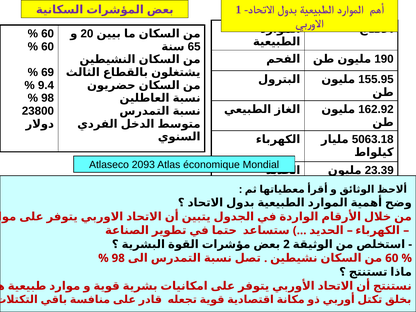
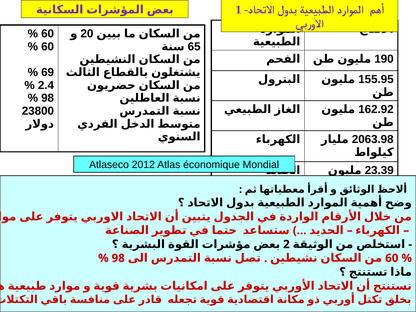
9.4: 9.4 -> 2.4
5063.18: 5063.18 -> 2063.98
2093: 2093 -> 2012
